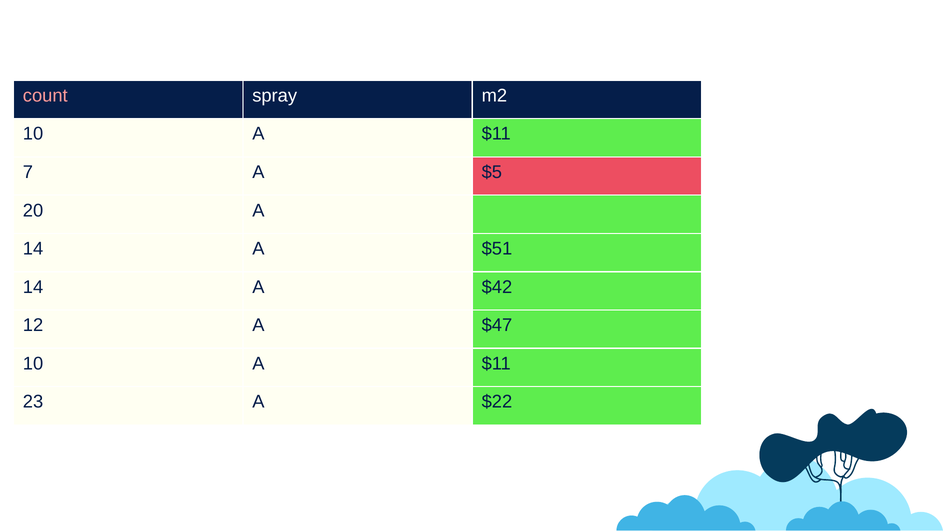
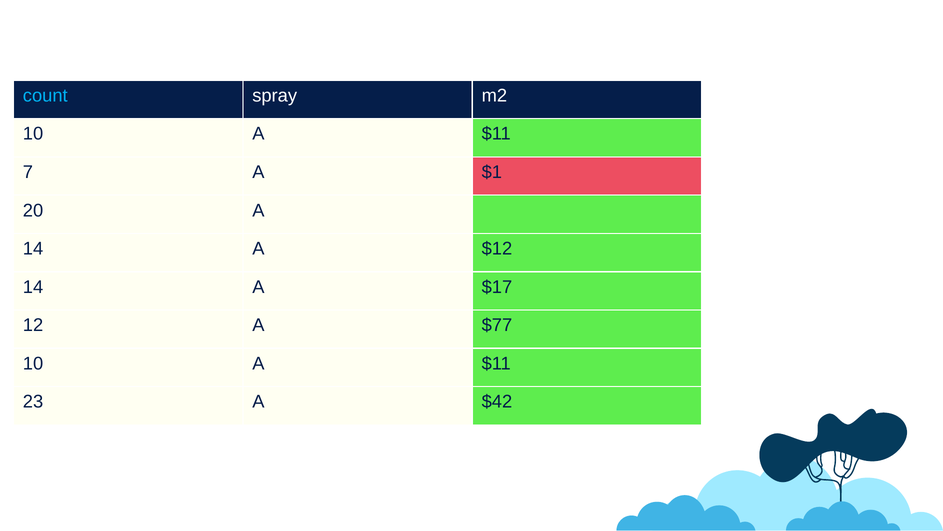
count colour: pink -> light blue
$5: $5 -> $1
$51: $51 -> $12
$42: $42 -> $17
$47: $47 -> $77
$22: $22 -> $42
